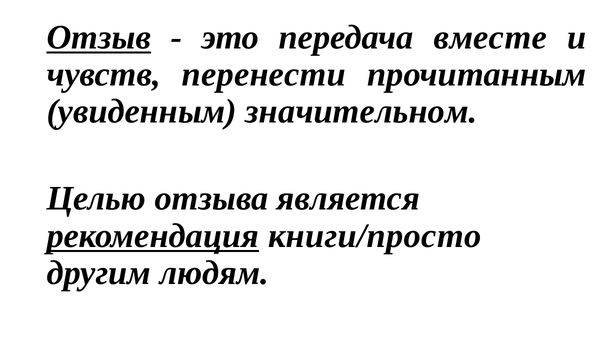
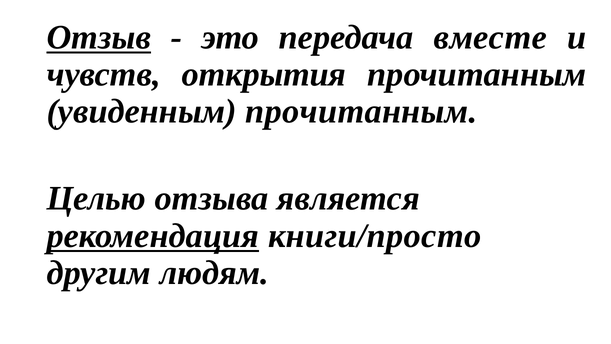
перенести: перенести -> открытия
увиденным значительном: значительном -> прочитанным
